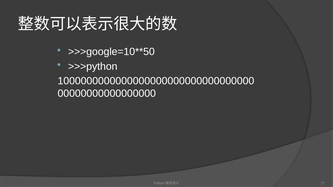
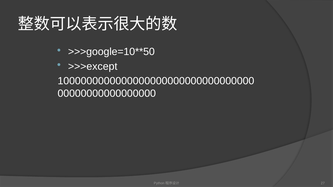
>>>python: >>>python -> >>>except
